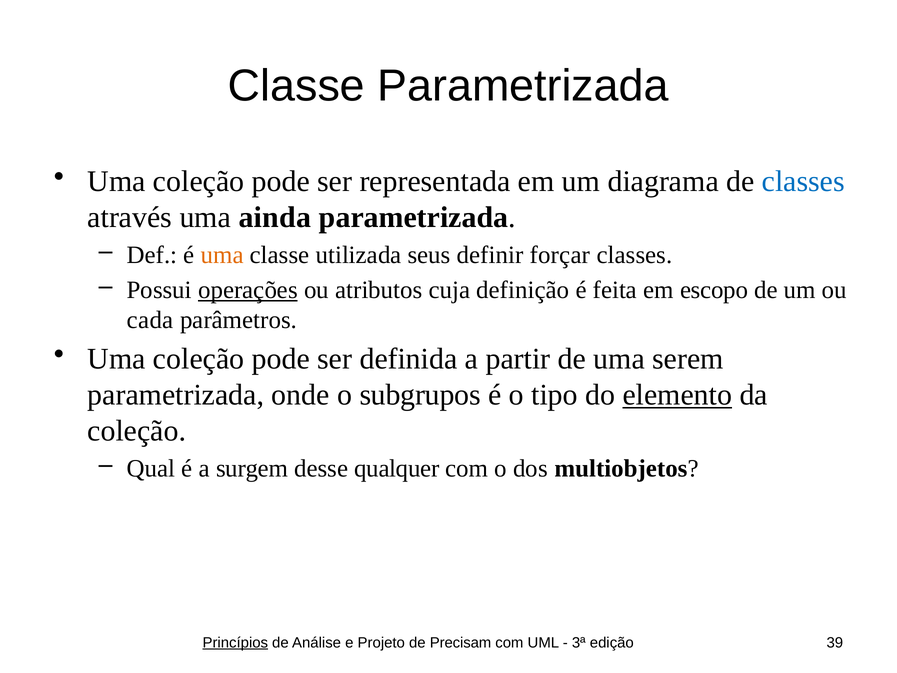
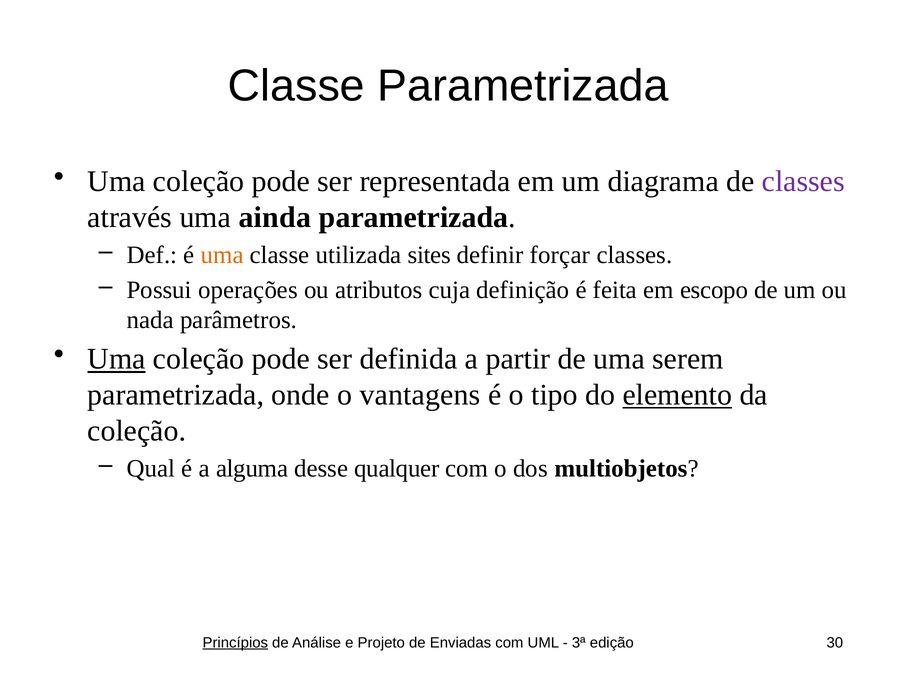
classes at (803, 182) colour: blue -> purple
seus: seus -> sites
operações underline: present -> none
cada: cada -> nada
Uma at (117, 359) underline: none -> present
subgrupos: subgrupos -> vantagens
surgem: surgem -> alguma
Precisam: Precisam -> Enviadas
39: 39 -> 30
